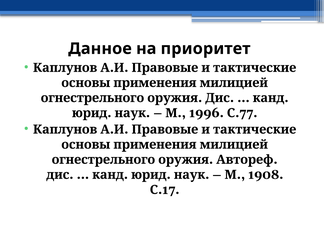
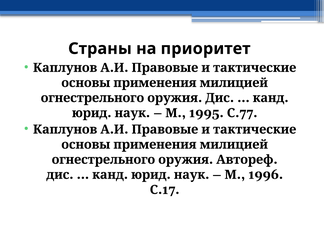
Данное: Данное -> Страны
1996: 1996 -> 1995
1908: 1908 -> 1996
